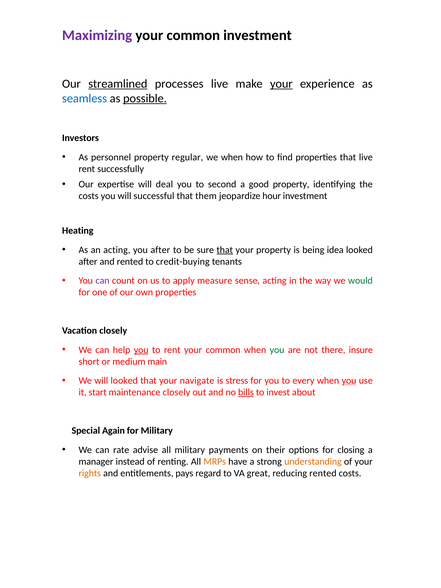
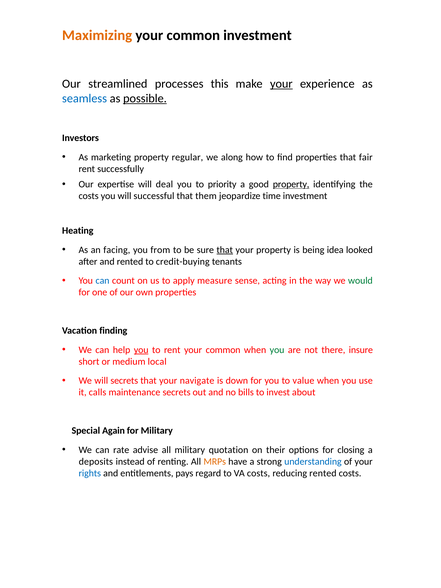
Maximizing colour: purple -> orange
streamlined underline: present -> none
processes live: live -> this
personnel: personnel -> marketing
we when: when -> along
that live: live -> fair
second: second -> priority
property at (291, 184) underline: none -> present
hour: hour -> time
an acting: acting -> facing
you after: after -> from
can at (103, 281) colour: purple -> blue
Vacation closely: closely -> finding
main: main -> local
will looked: looked -> secrets
stress: stress -> down
every: every -> value
you at (349, 381) underline: present -> none
start: start -> calls
maintenance closely: closely -> secrets
bills underline: present -> none
payments: payments -> quotation
manager: manager -> deposits
understanding colour: orange -> blue
rights colour: orange -> blue
VA great: great -> costs
